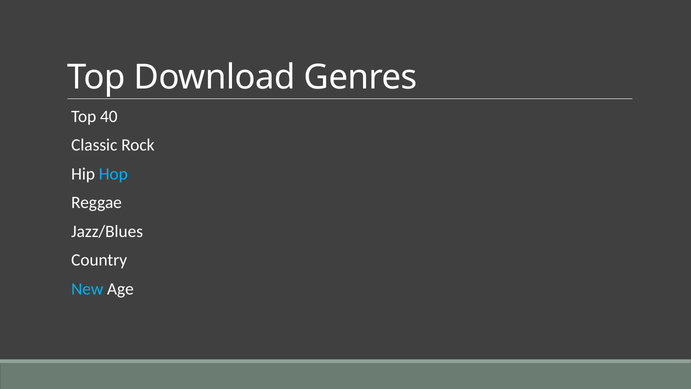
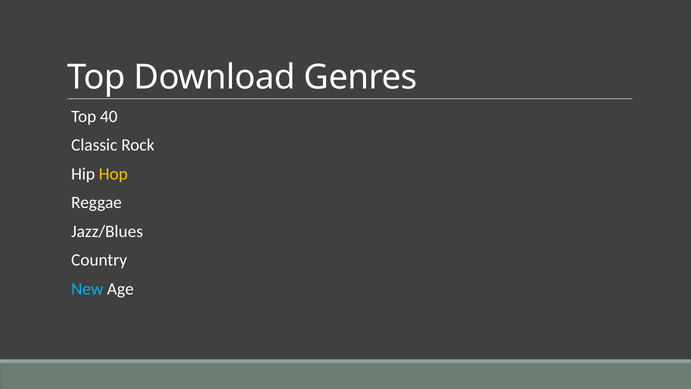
Hop colour: light blue -> yellow
